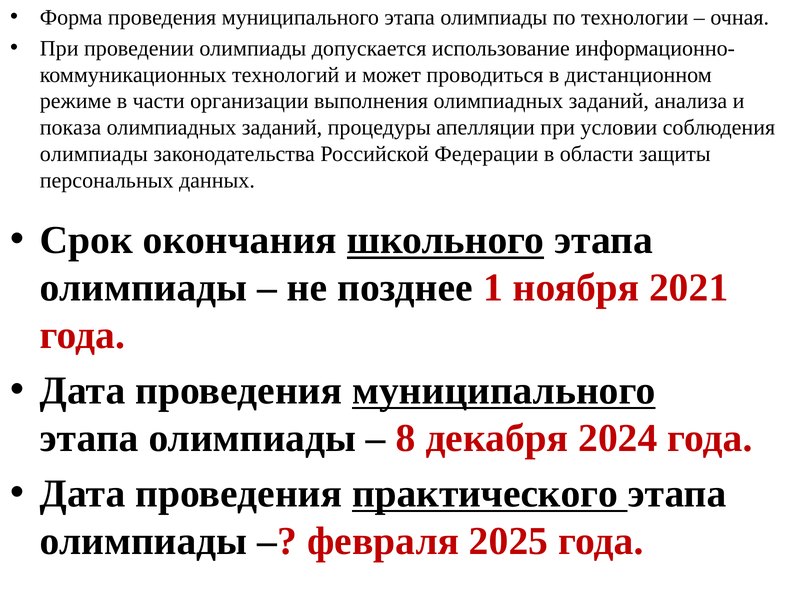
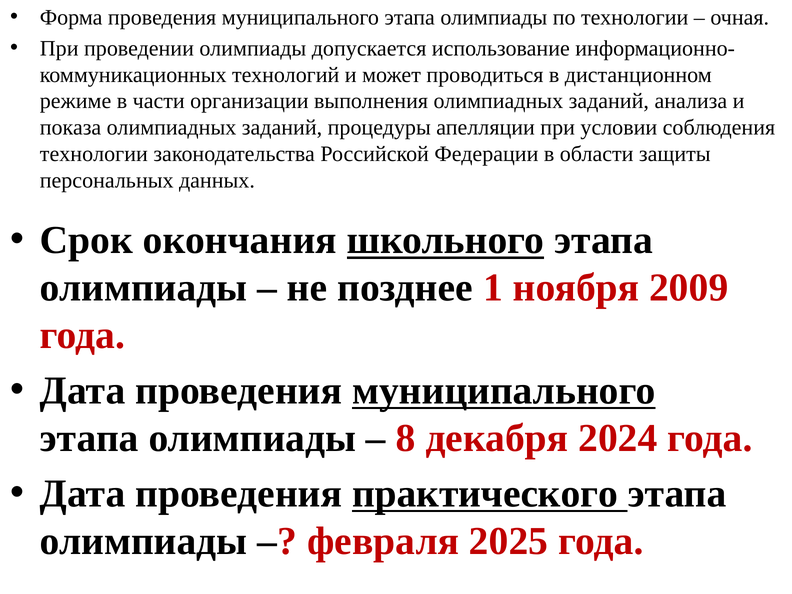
олимпиады at (94, 154): олимпиады -> технологии
2021: 2021 -> 2009
